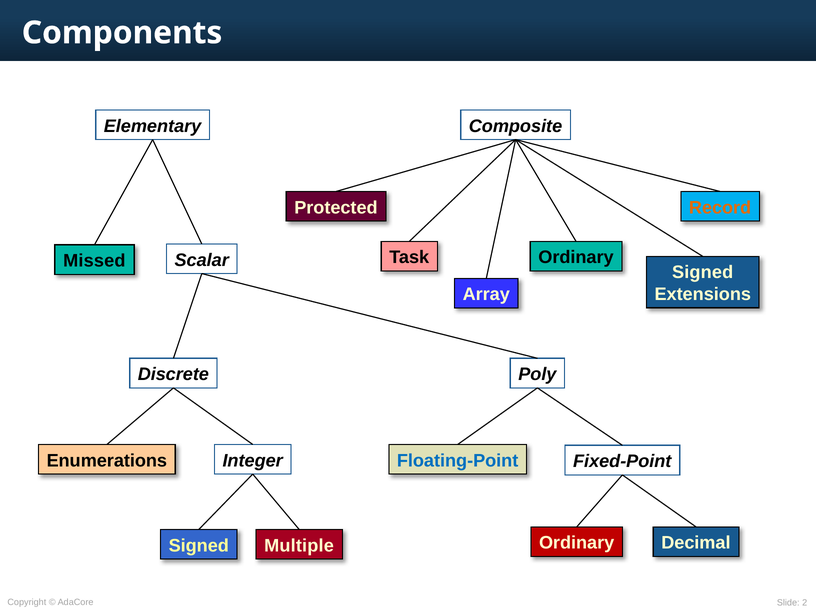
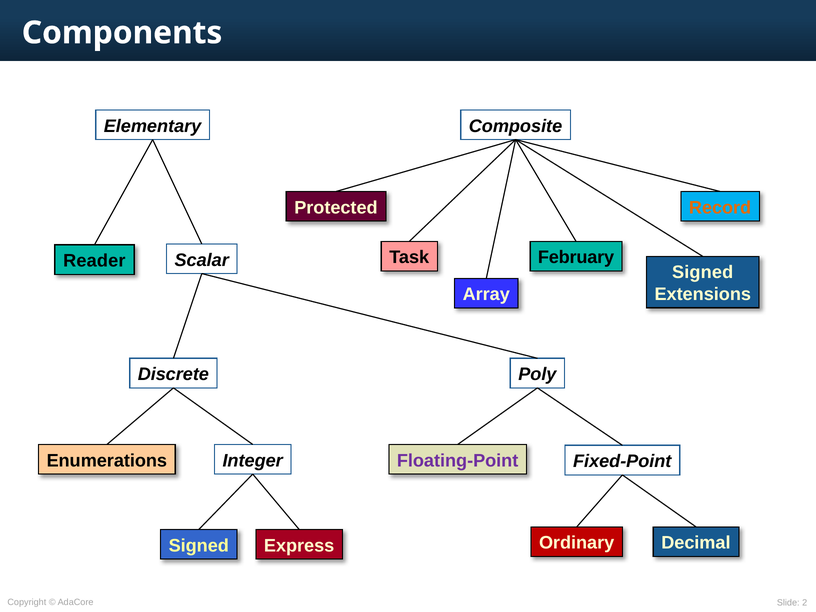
Ordinary at (576, 257): Ordinary -> February
Missed: Missed -> Reader
Floating-Point colour: blue -> purple
Multiple: Multiple -> Express
